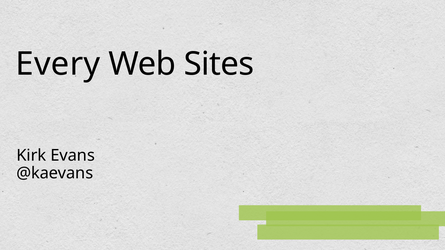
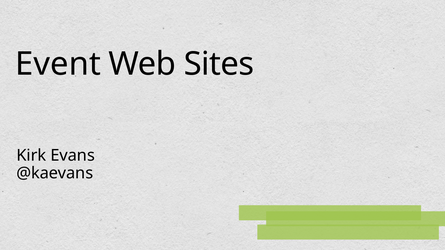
Every: Every -> Event
